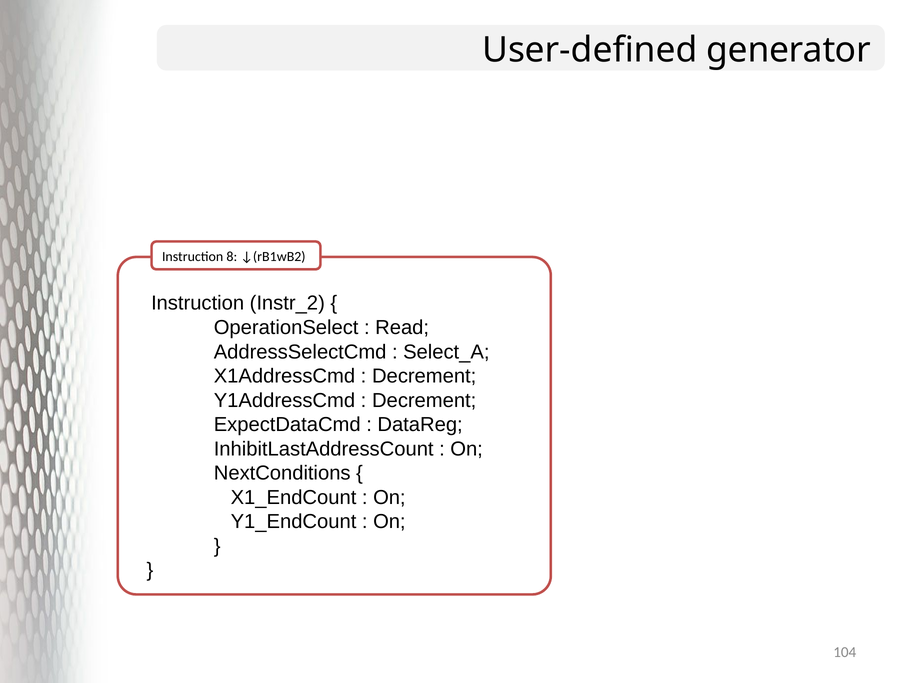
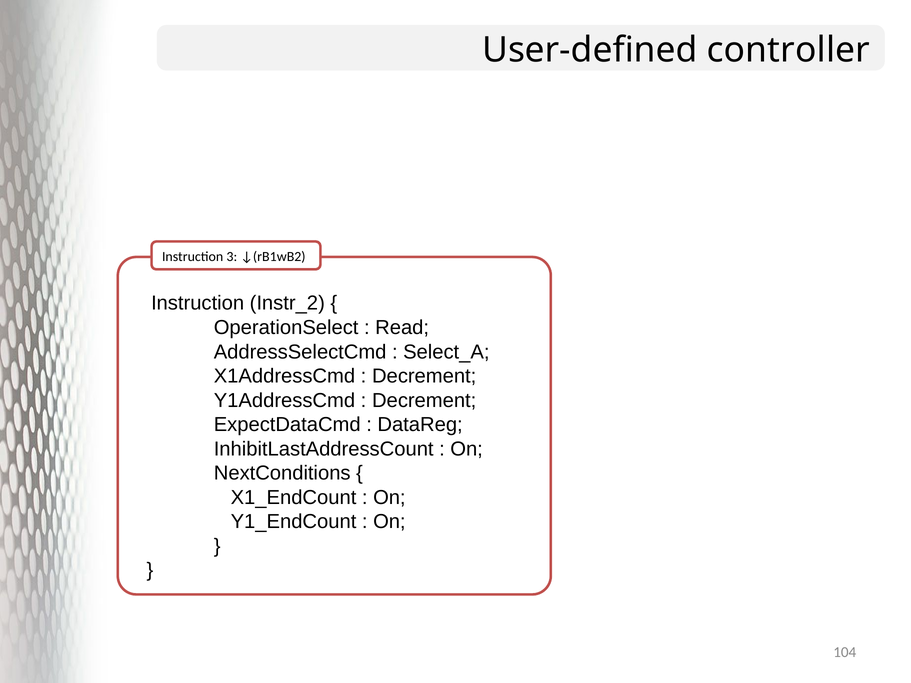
generator: generator -> controller
8: 8 -> 3
